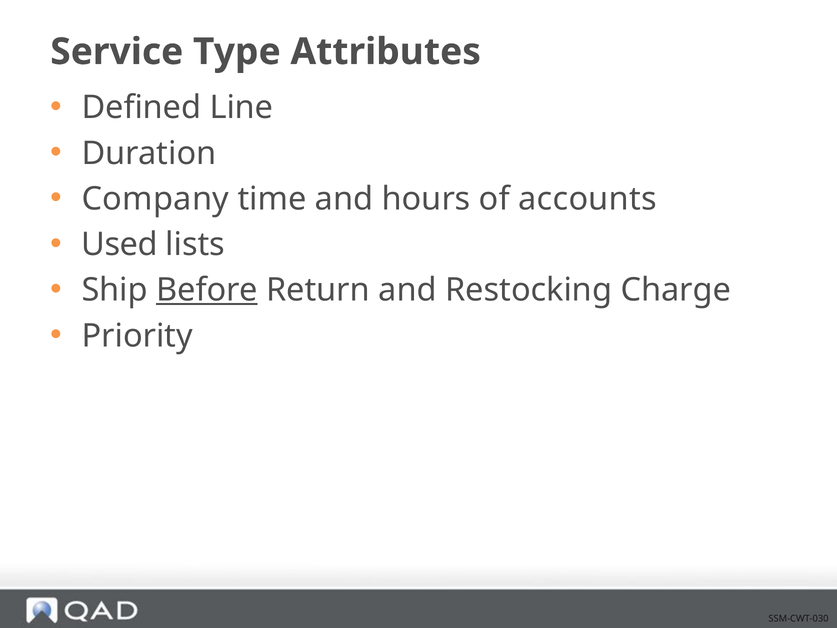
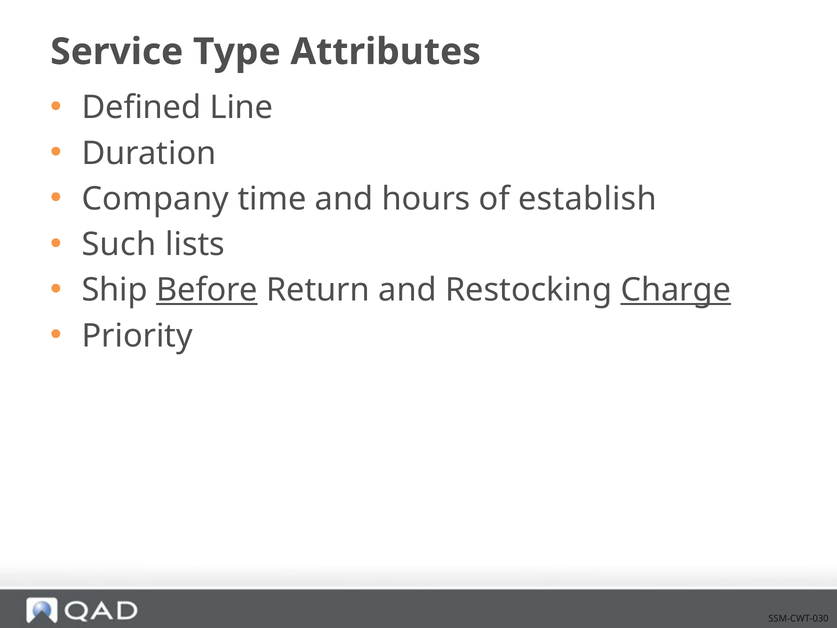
accounts: accounts -> establish
Used: Used -> Such
Charge underline: none -> present
